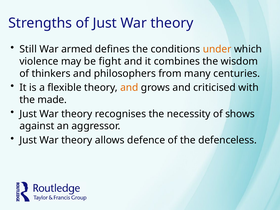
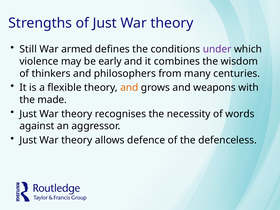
under colour: orange -> purple
fight: fight -> early
criticised: criticised -> weapons
shows: shows -> words
